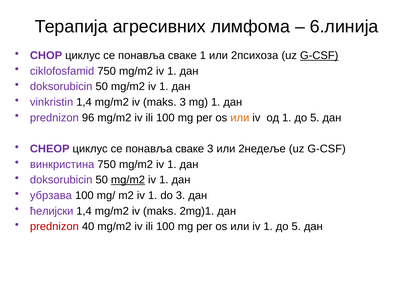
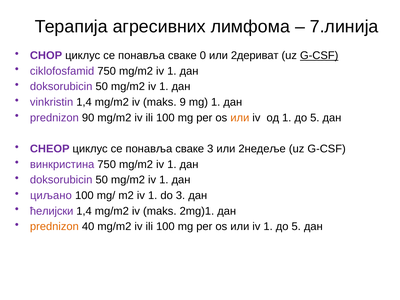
6.линија: 6.линија -> 7.линија
сваке 1: 1 -> 0
2психоза: 2психоза -> 2дериват
maks 3: 3 -> 9
96: 96 -> 90
mg/m2 at (128, 180) underline: present -> none
убрзава: убрзава -> циљано
prednizon at (54, 227) colour: red -> orange
